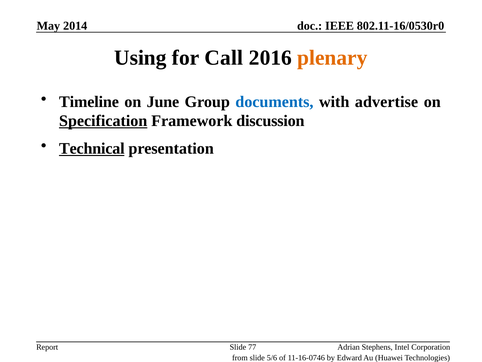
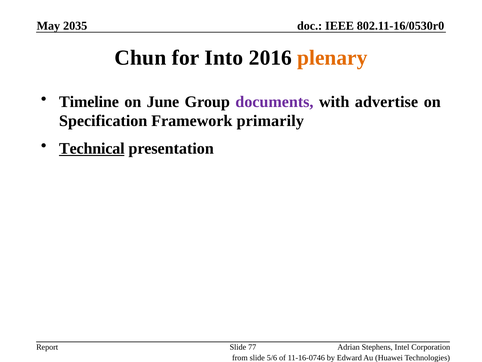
2014: 2014 -> 2035
Using: Using -> Chun
Call: Call -> Into
documents colour: blue -> purple
Specification underline: present -> none
discussion: discussion -> primarily
